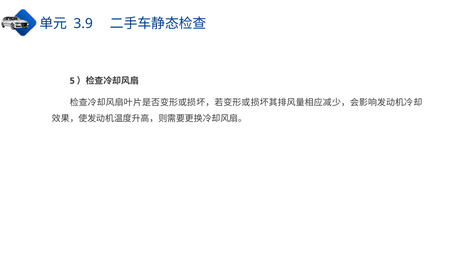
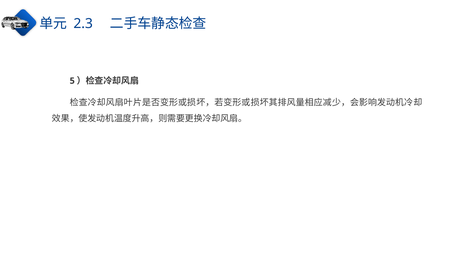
3.9: 3.9 -> 2.3
